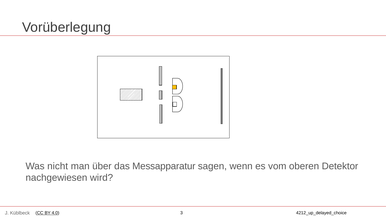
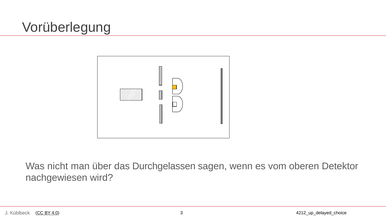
Messapparatur: Messapparatur -> Durchgelassen
